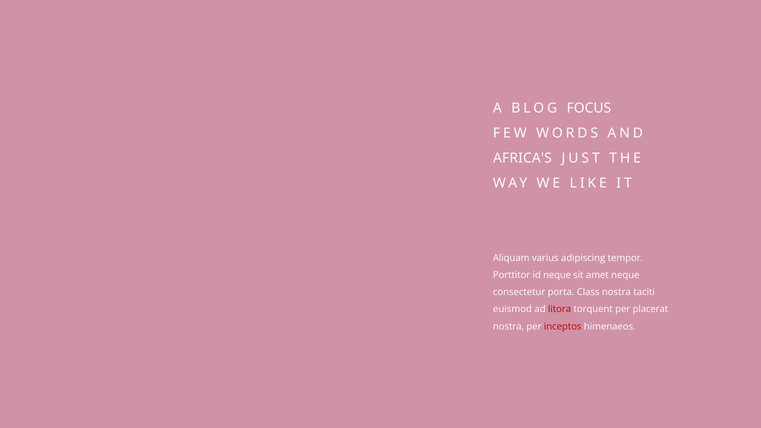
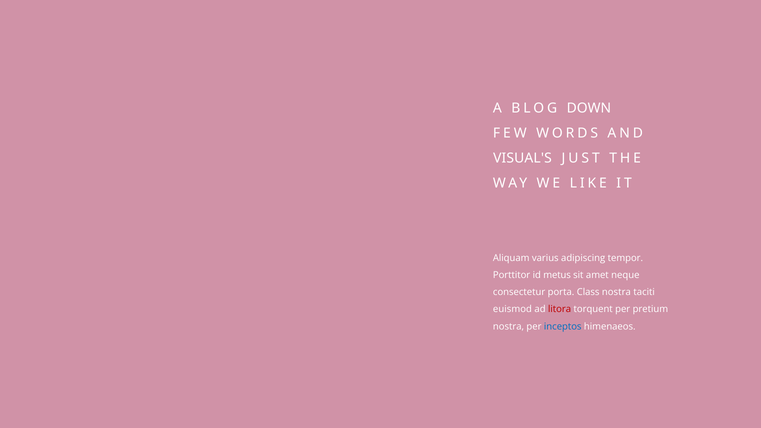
FOCUS: FOCUS -> DOWN
AFRICA'S: AFRICA'S -> VISUAL'S
id neque: neque -> metus
placerat: placerat -> pretium
inceptos colour: red -> blue
